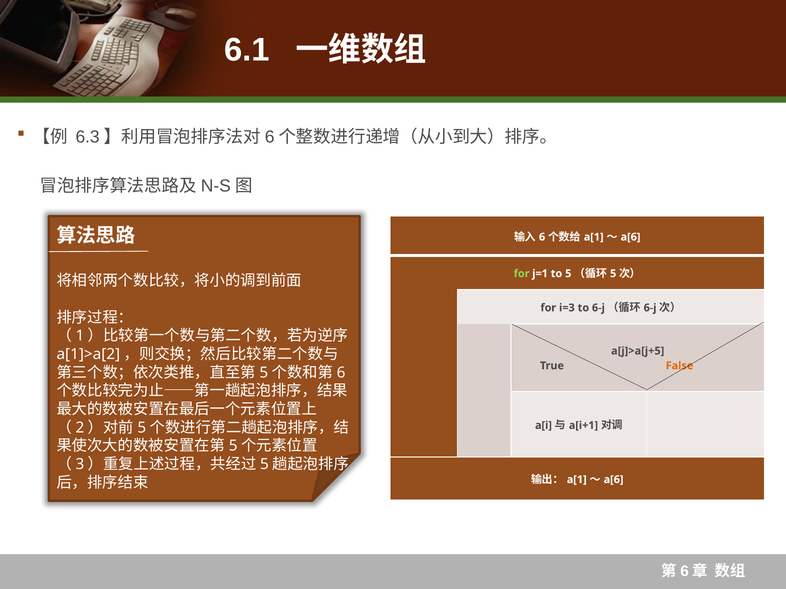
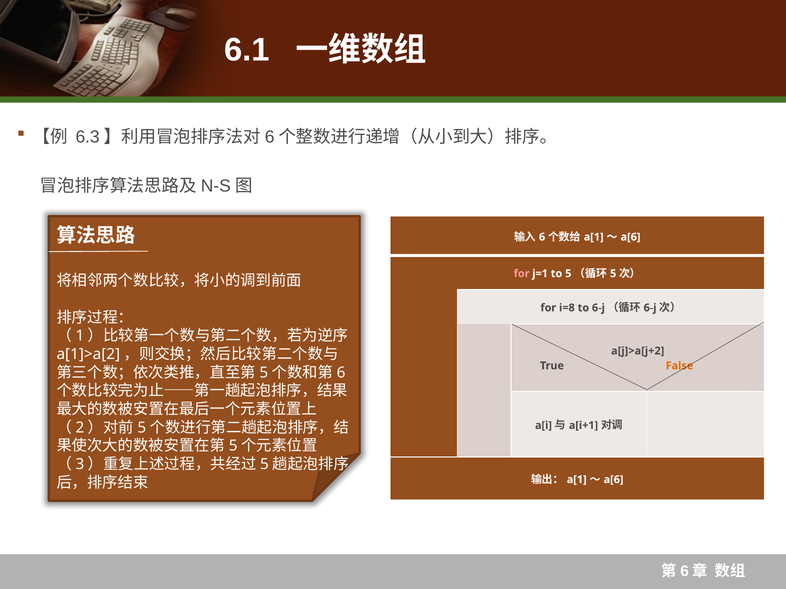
for at (522, 274) colour: light green -> pink
i=3: i=3 -> i=8
a[j]>a[j+5: a[j]>a[j+5 -> a[j]>a[j+2
